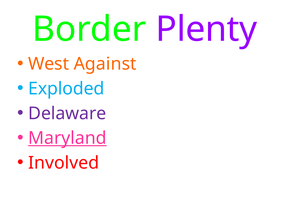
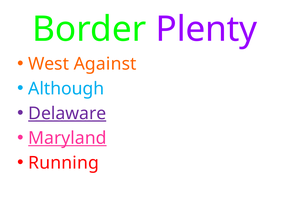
Exploded: Exploded -> Although
Delaware underline: none -> present
Involved: Involved -> Running
